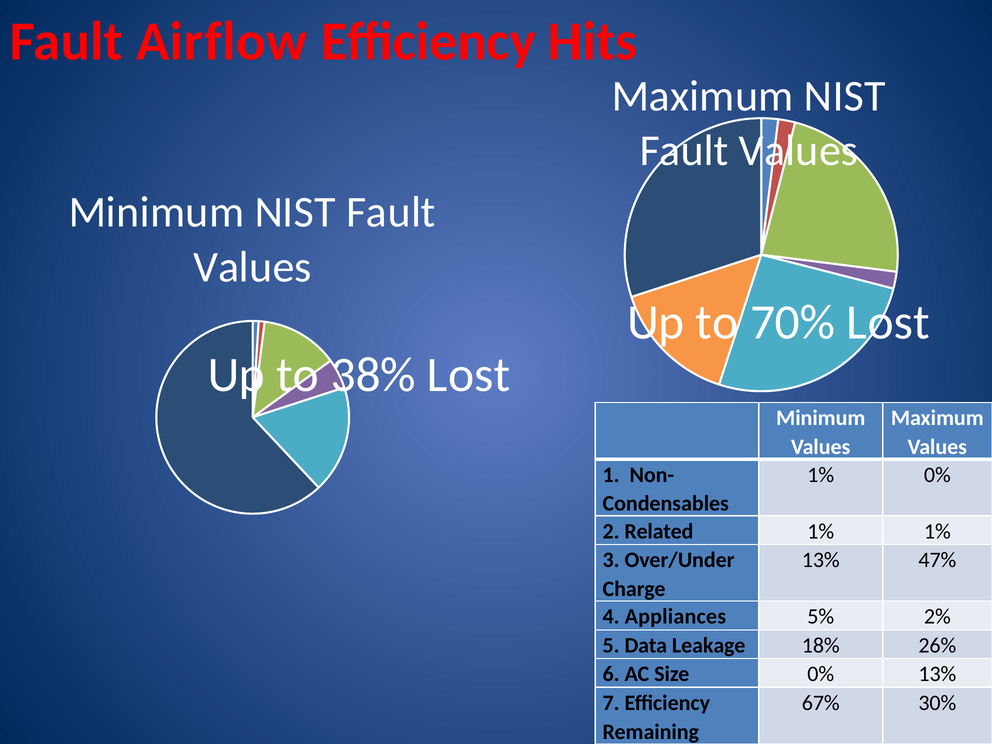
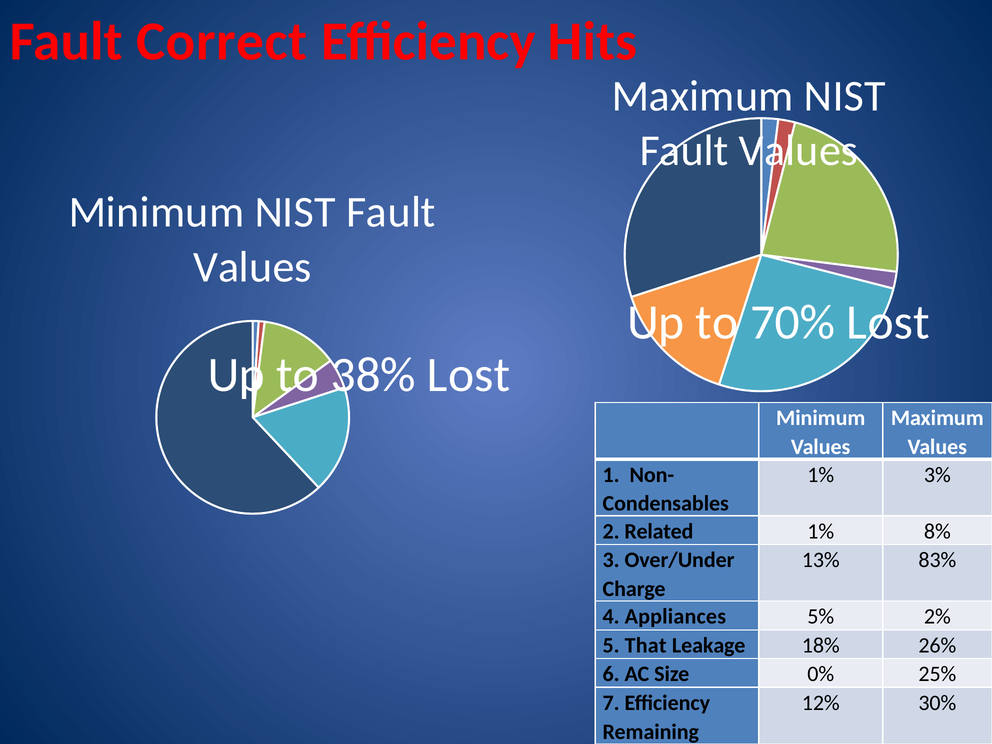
Airflow: Airflow -> Correct
1% 0%: 0% -> 3%
1% 1%: 1% -> 8%
47%: 47% -> 83%
Data: Data -> That
0% 13%: 13% -> 25%
67%: 67% -> 12%
